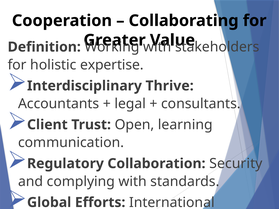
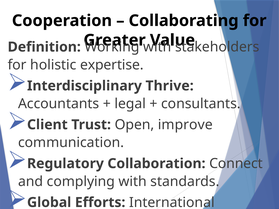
learning: learning -> improve
Security: Security -> Connect
